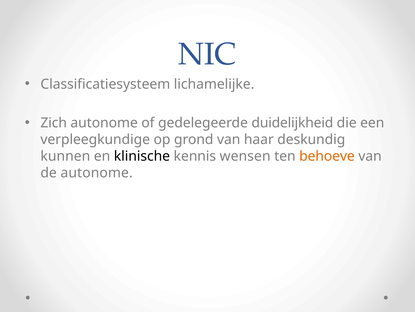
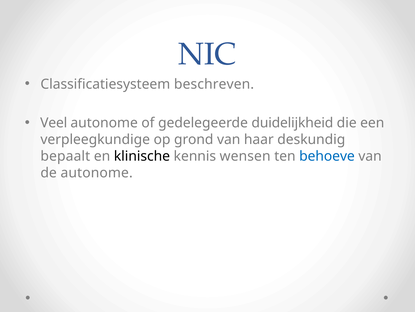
lichamelijke: lichamelijke -> beschreven
Zich: Zich -> Veel
kunnen: kunnen -> bepaalt
behoeve colour: orange -> blue
